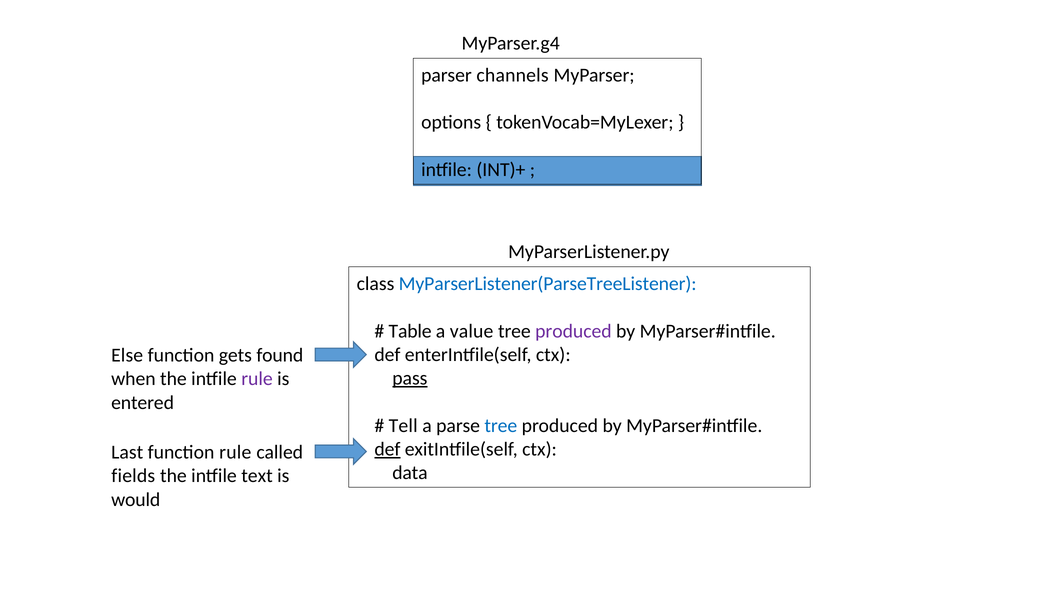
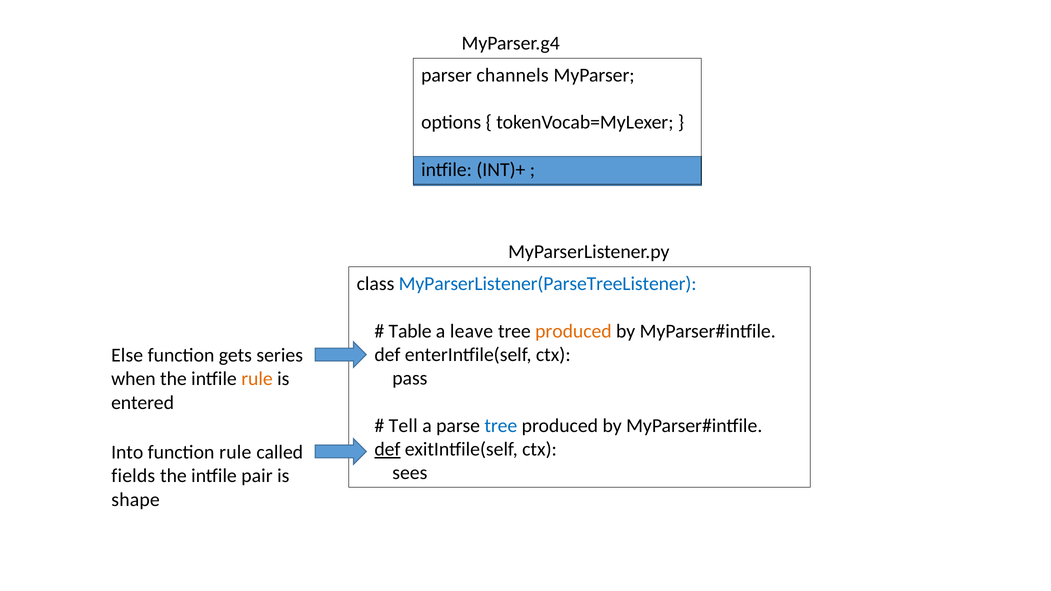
value: value -> leave
produced at (573, 331) colour: purple -> orange
found: found -> series
pass underline: present -> none
rule at (257, 379) colour: purple -> orange
Last: Last -> Into
data: data -> sees
text: text -> pair
would: would -> shape
